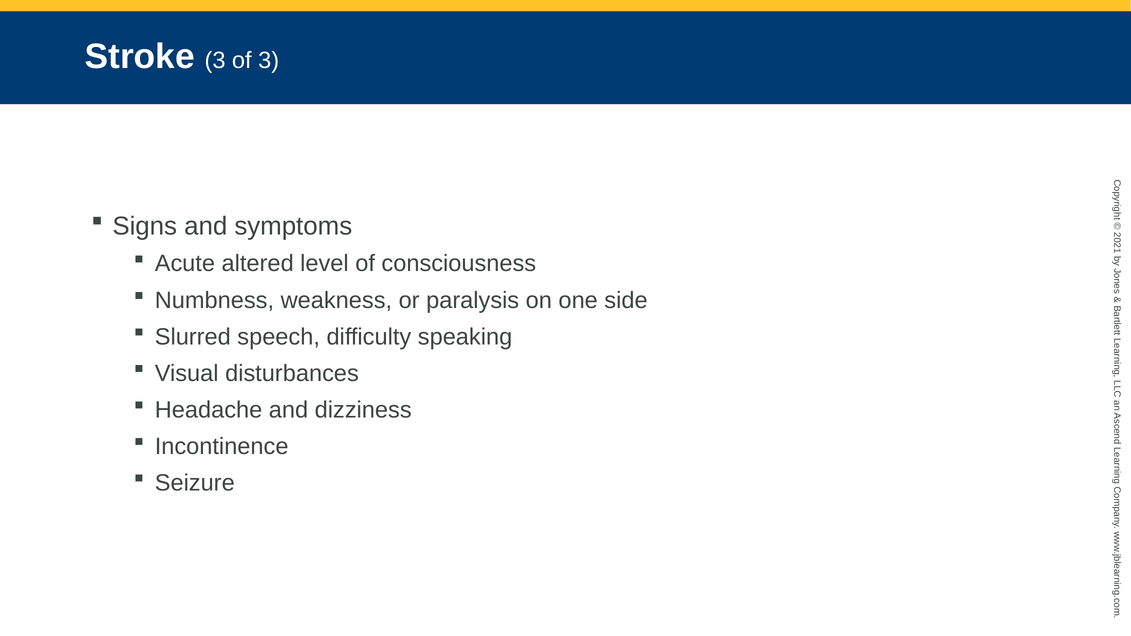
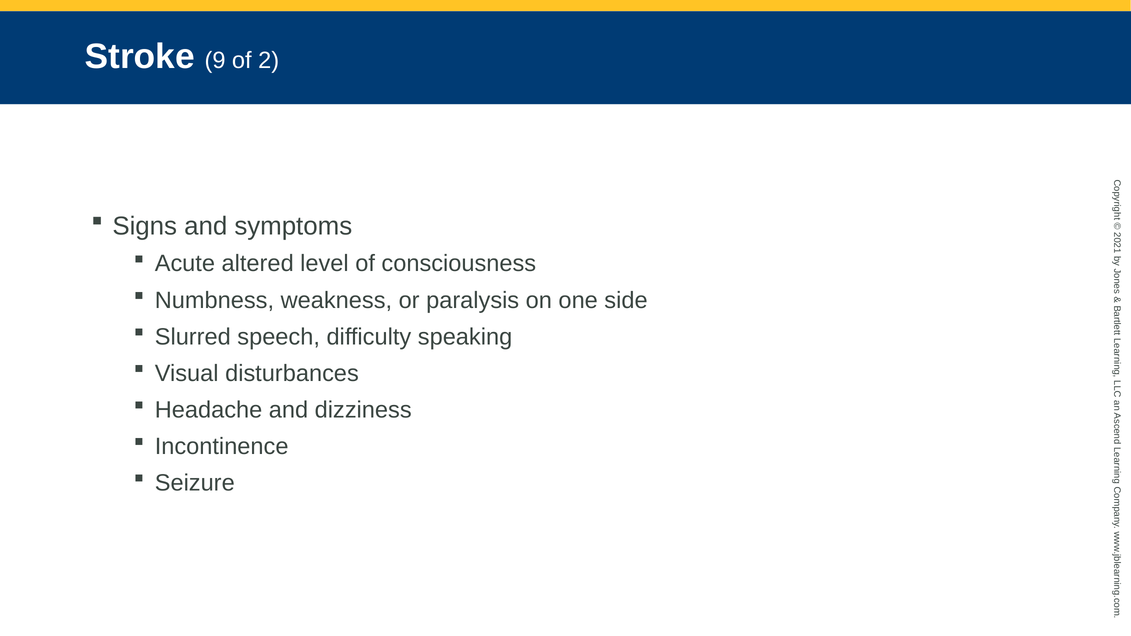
Stroke 3: 3 -> 9
of 3: 3 -> 2
